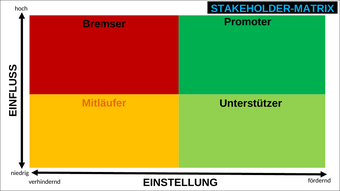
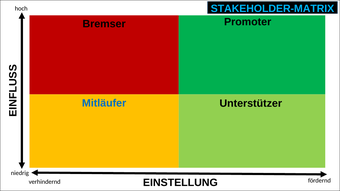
Mitläufer colour: orange -> blue
